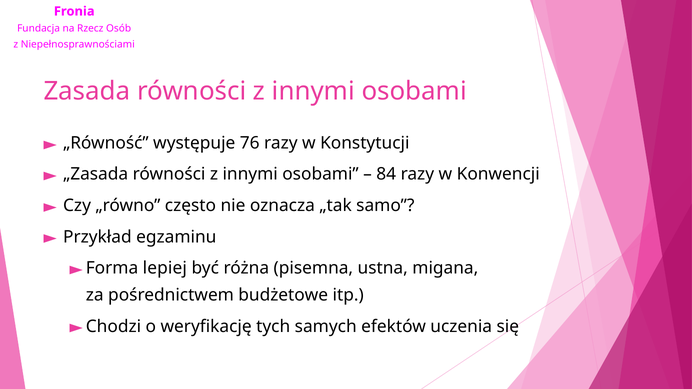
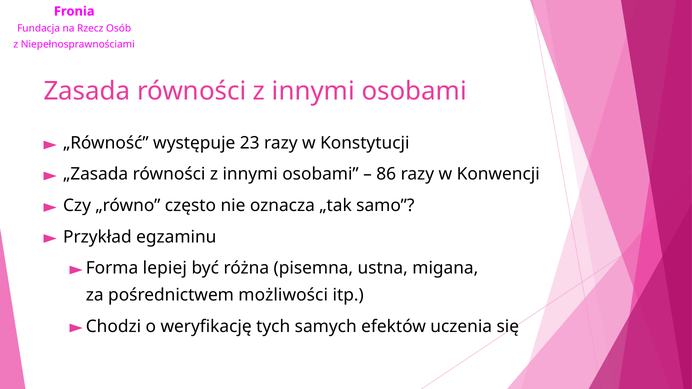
76: 76 -> 23
84: 84 -> 86
budżetowe: budżetowe -> możliwości
